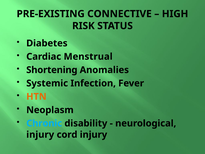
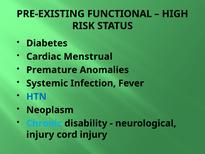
CONNECTIVE: CONNECTIVE -> FUNCTIONAL
Shortening: Shortening -> Premature
HTN colour: orange -> blue
